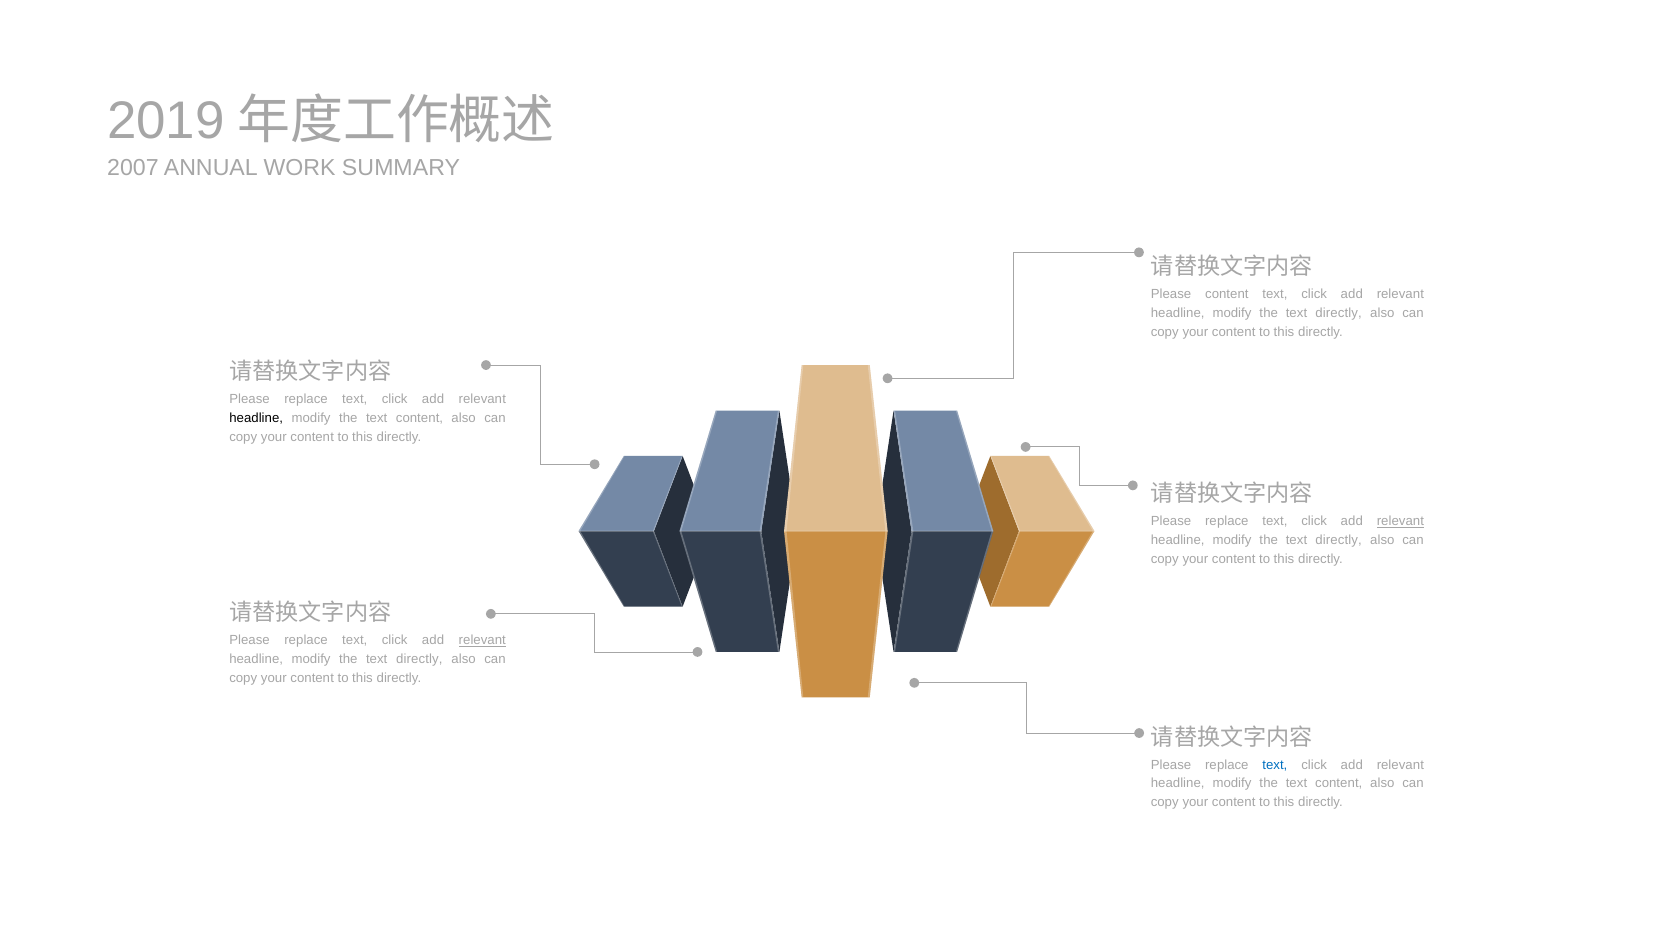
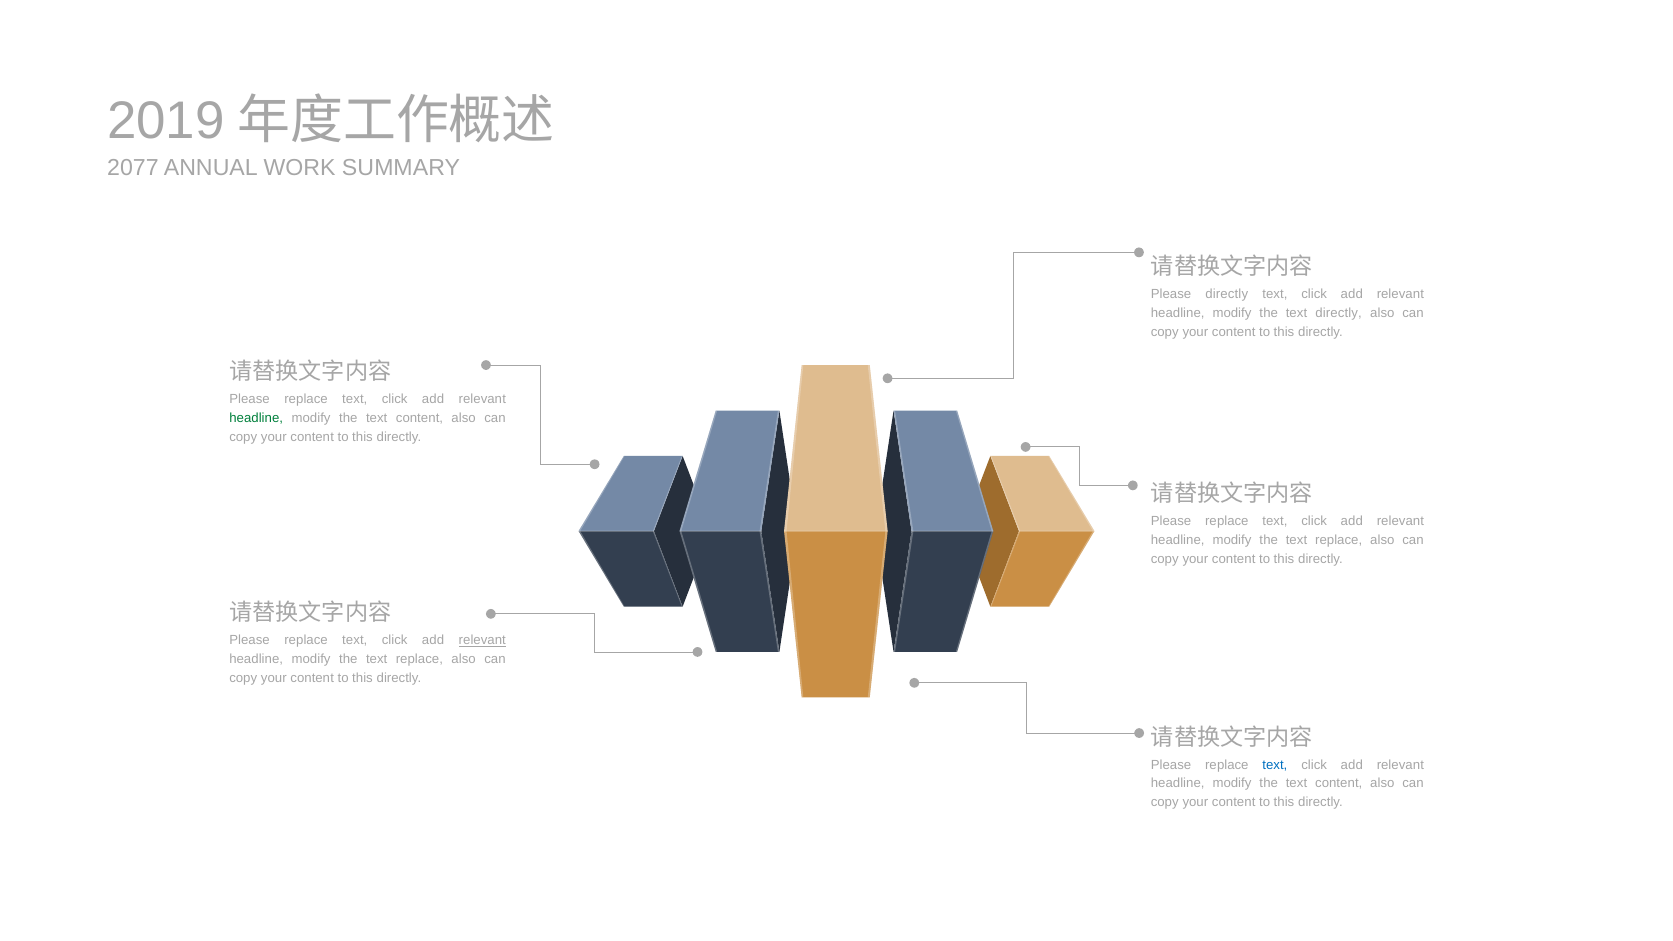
2007: 2007 -> 2077
Please content: content -> directly
headline at (256, 418) colour: black -> green
relevant at (1400, 521) underline: present -> none
directly at (1339, 540): directly -> replace
directly at (419, 659): directly -> replace
